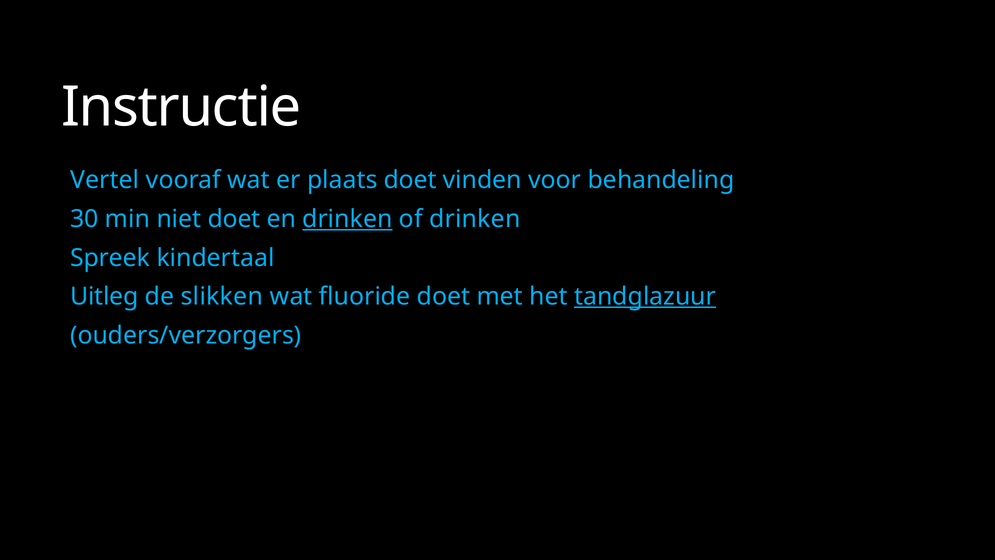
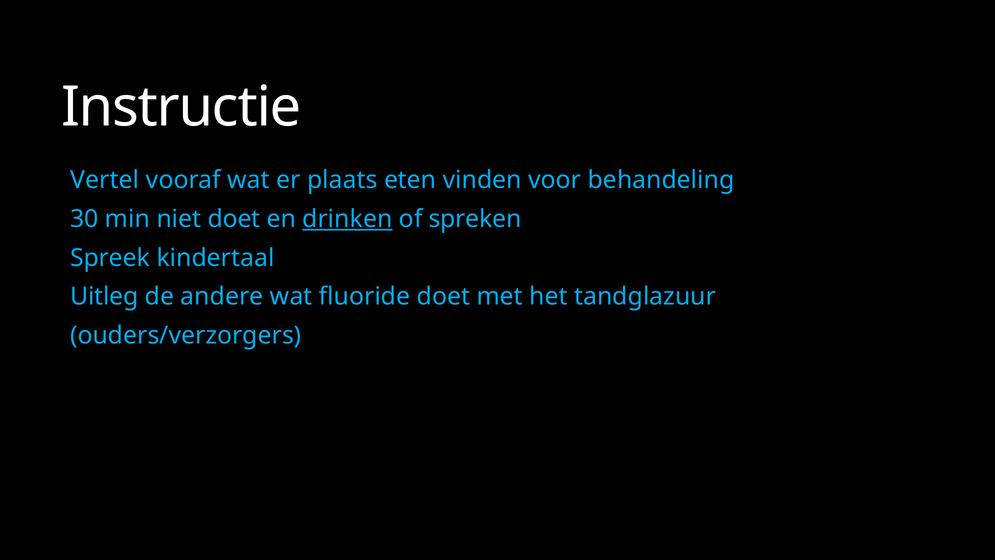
plaats doet: doet -> eten
of drinken: drinken -> spreken
slikken: slikken -> andere
tandglazuur underline: present -> none
